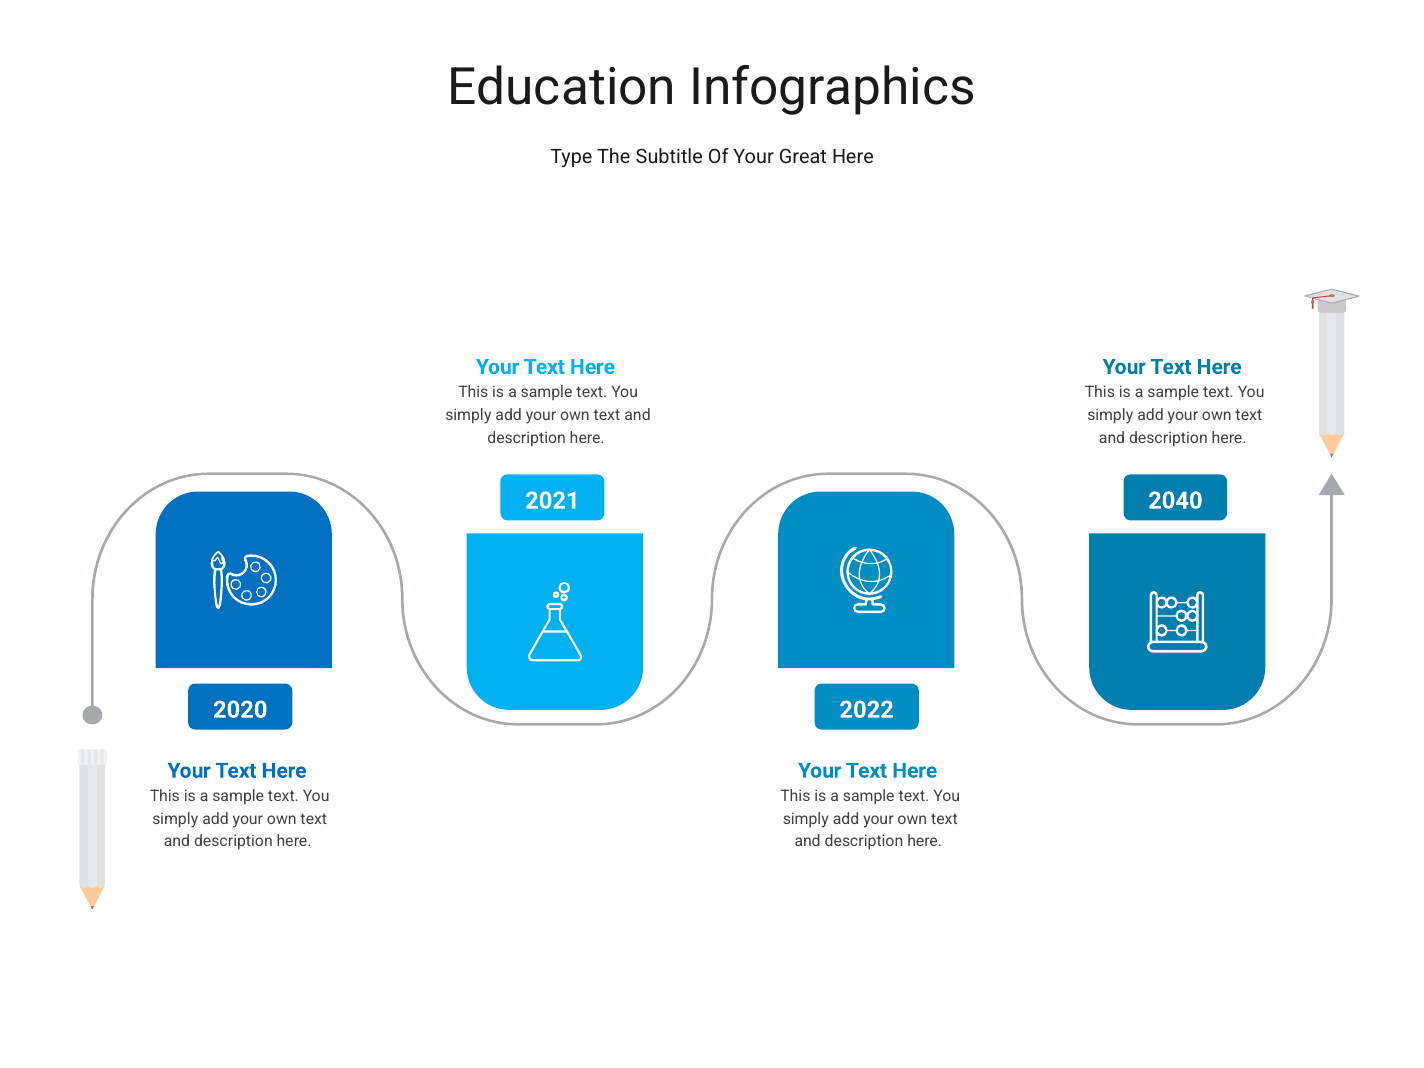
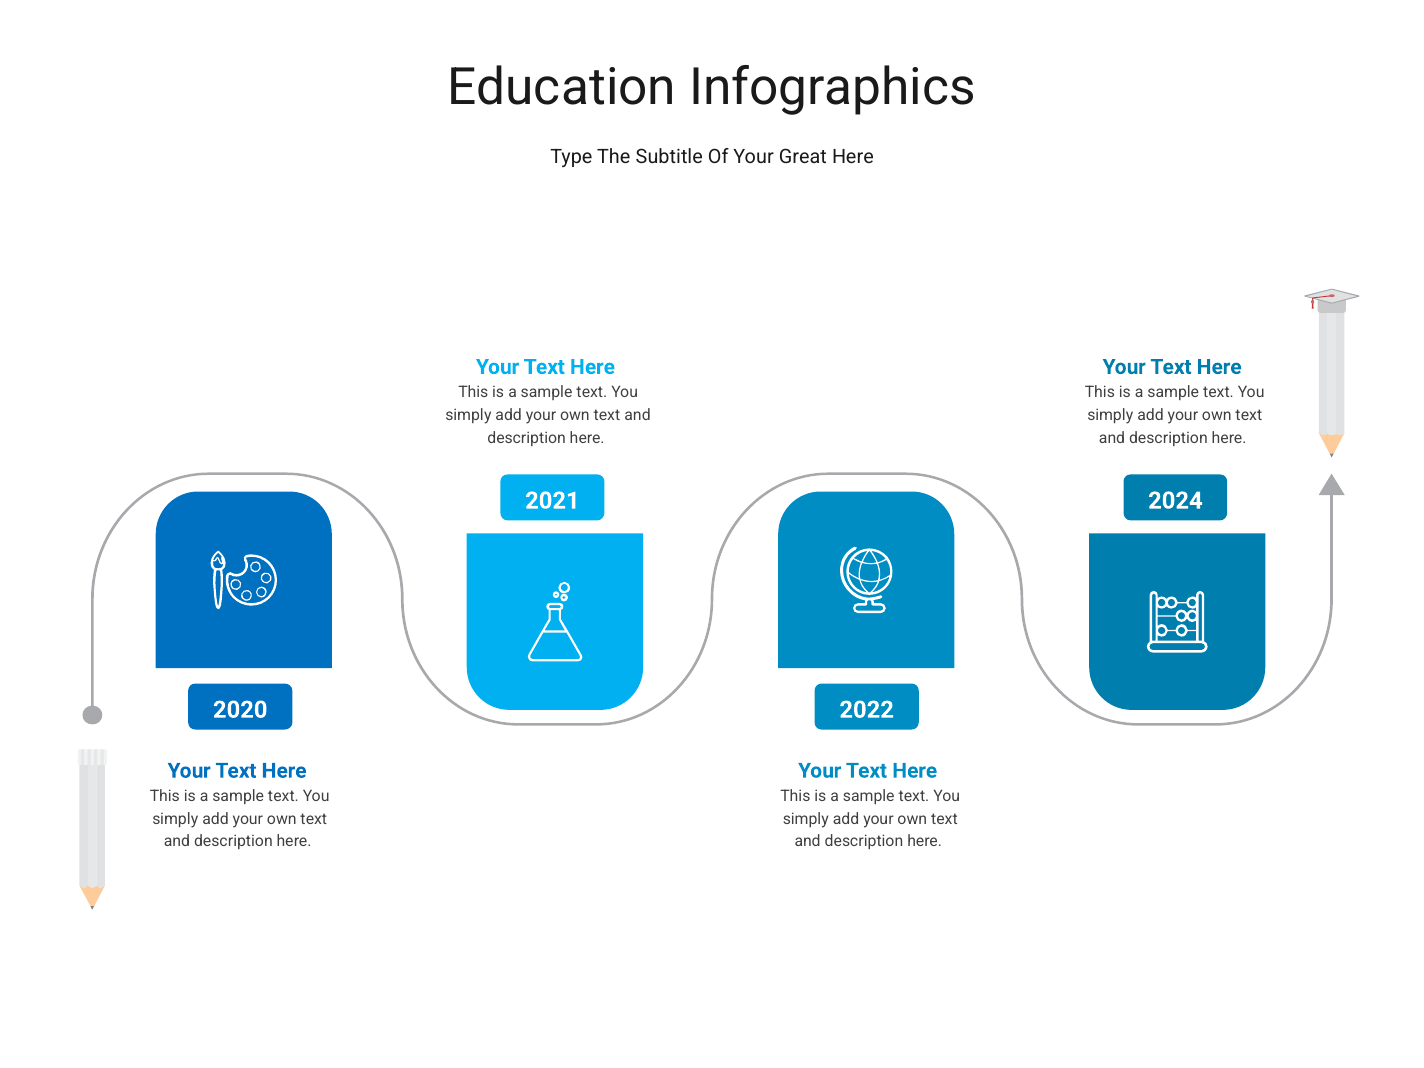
2040: 2040 -> 2024
